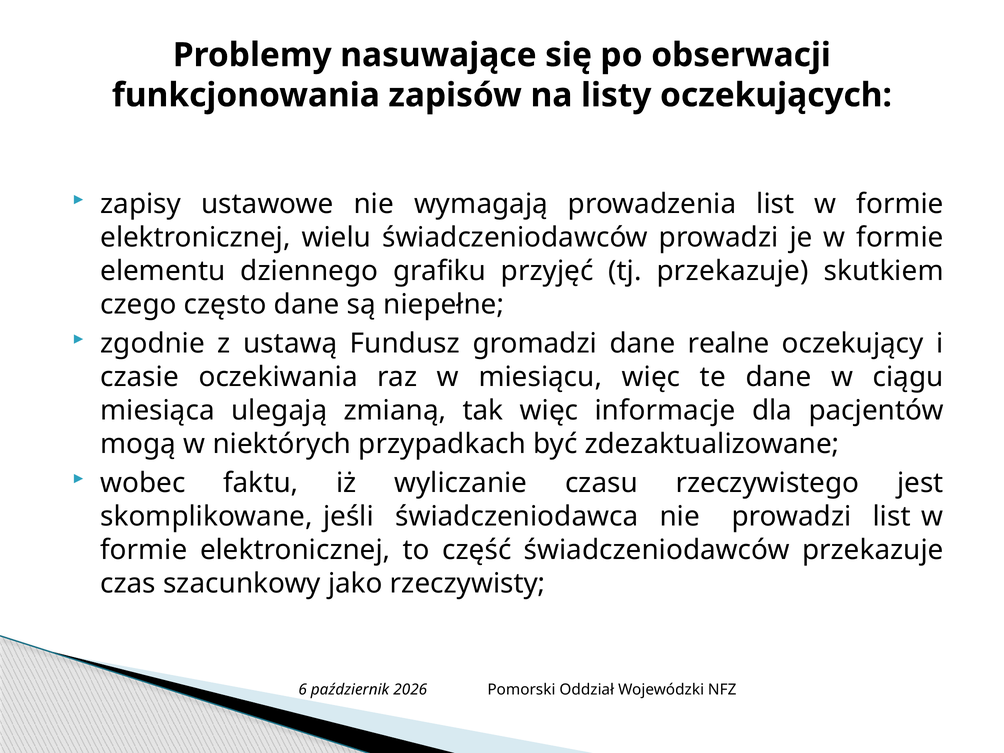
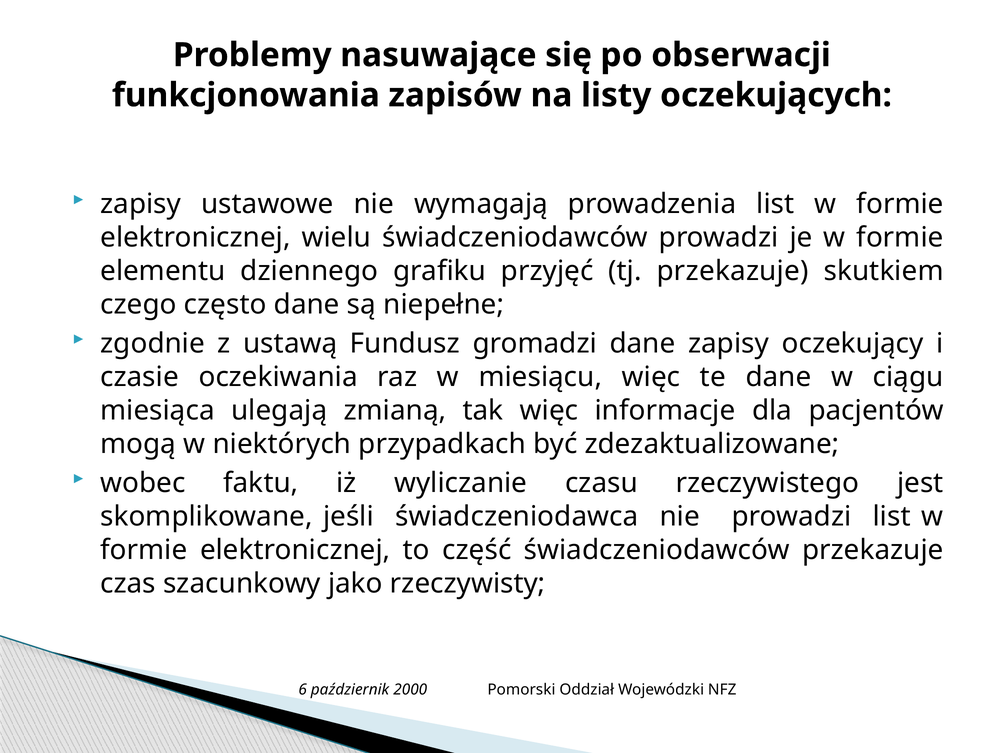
dane realne: realne -> zapisy
2026: 2026 -> 2000
